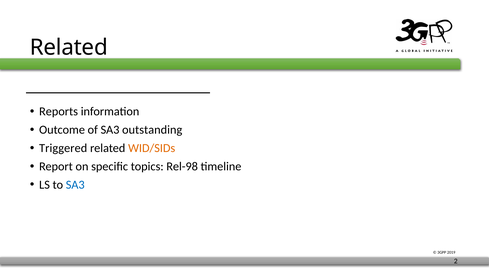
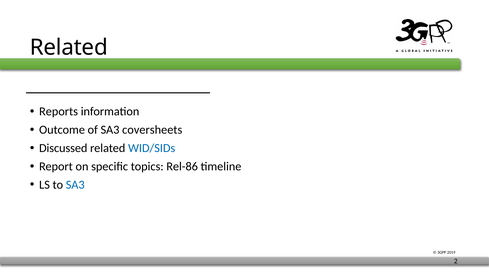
outstanding: outstanding -> coversheets
Triggered: Triggered -> Discussed
WID/SIDs colour: orange -> blue
Rel-98: Rel-98 -> Rel-86
